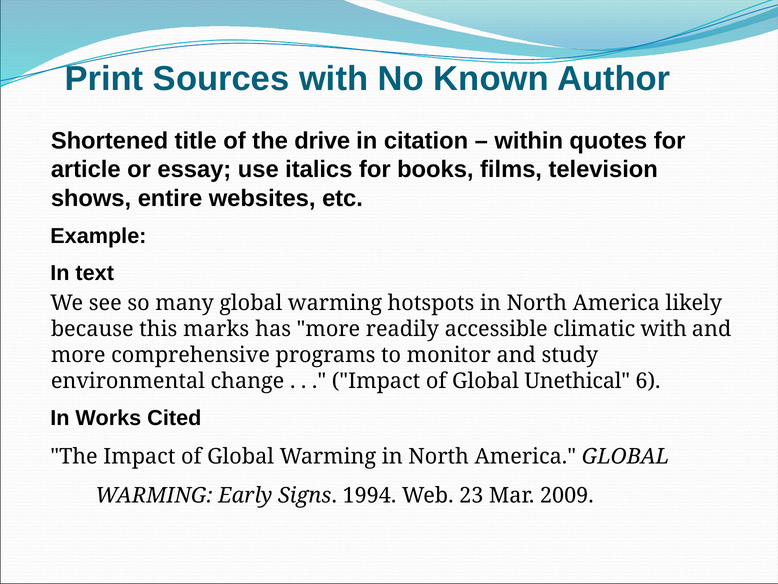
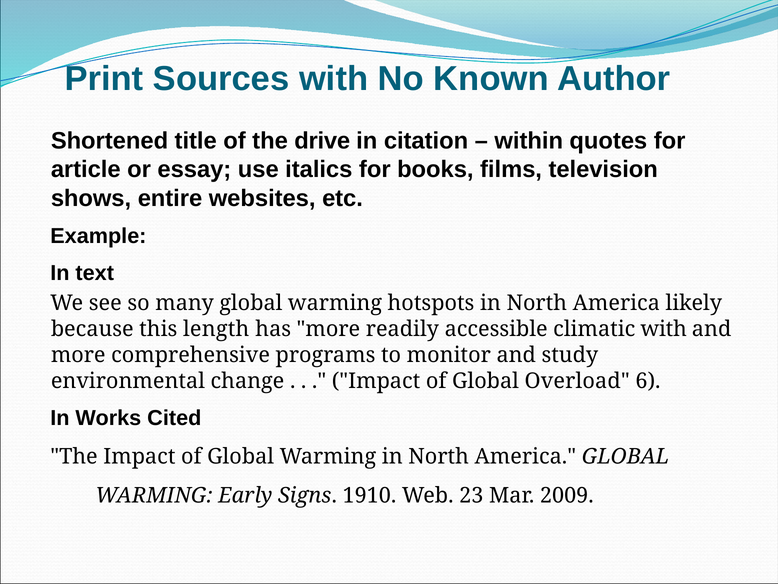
marks: marks -> length
Unethical: Unethical -> Overload
1994: 1994 -> 1910
